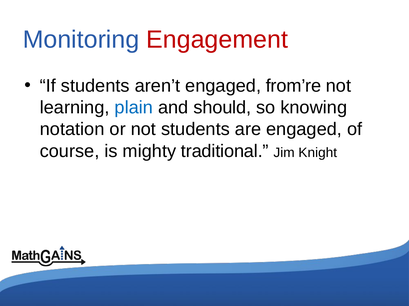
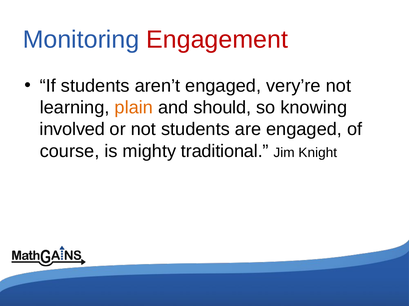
from’re: from’re -> very’re
plain colour: blue -> orange
notation: notation -> involved
